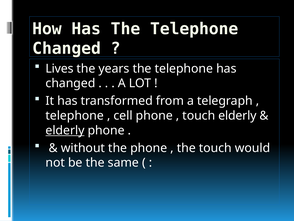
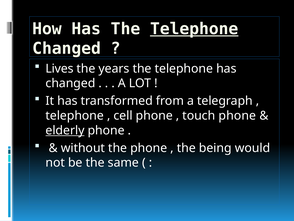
Telephone at (194, 29) underline: none -> present
touch elderly: elderly -> phone
the touch: touch -> being
